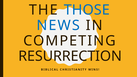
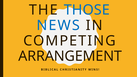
RESURRECTION: RESURRECTION -> ARRANGEMENT
